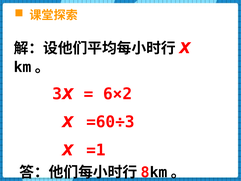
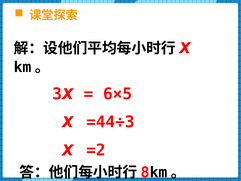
6×2: 6×2 -> 6×5
=60÷3: =60÷3 -> =44÷3
=1: =1 -> =2
